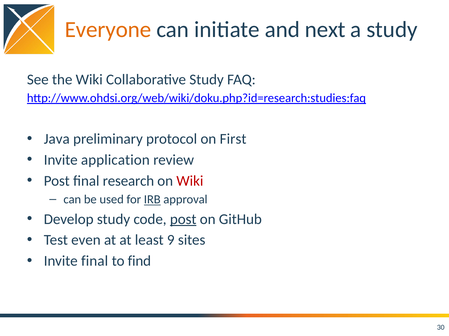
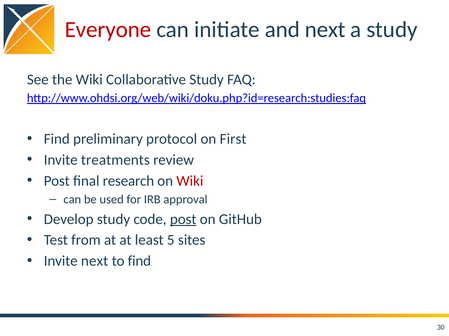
Everyone colour: orange -> red
Java at (57, 139): Java -> Find
application: application -> treatments
IRB underline: present -> none
even: even -> from
9: 9 -> 5
Invite final: final -> next
